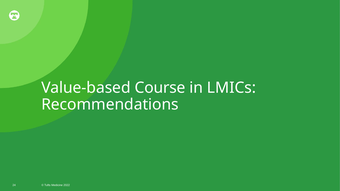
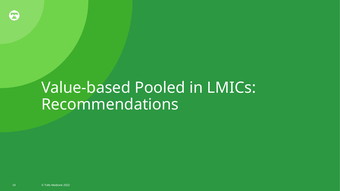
Course: Course -> Pooled
